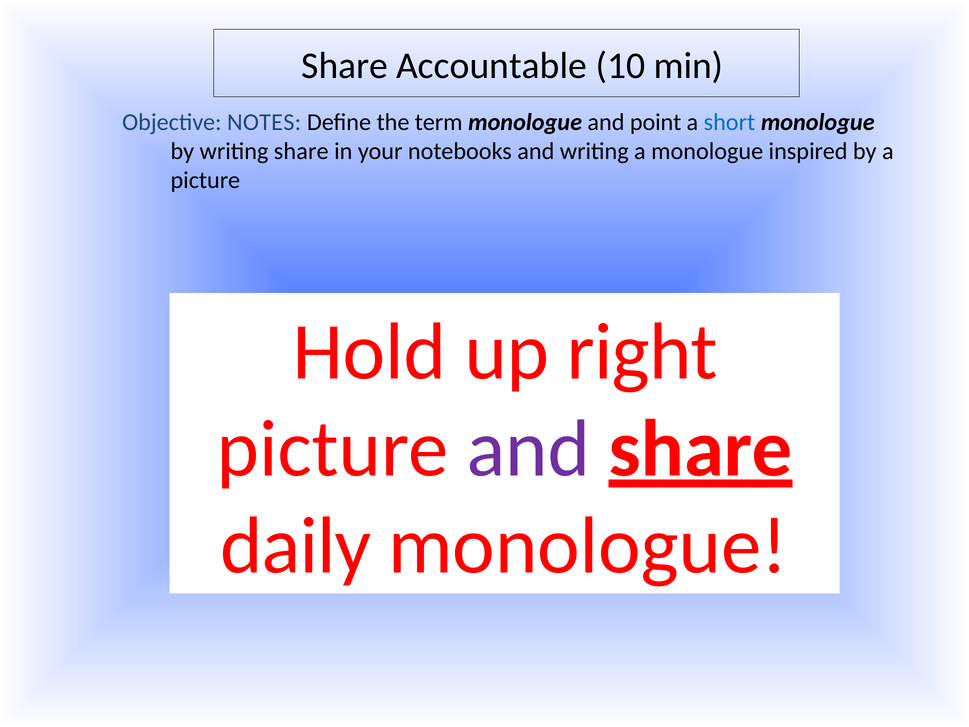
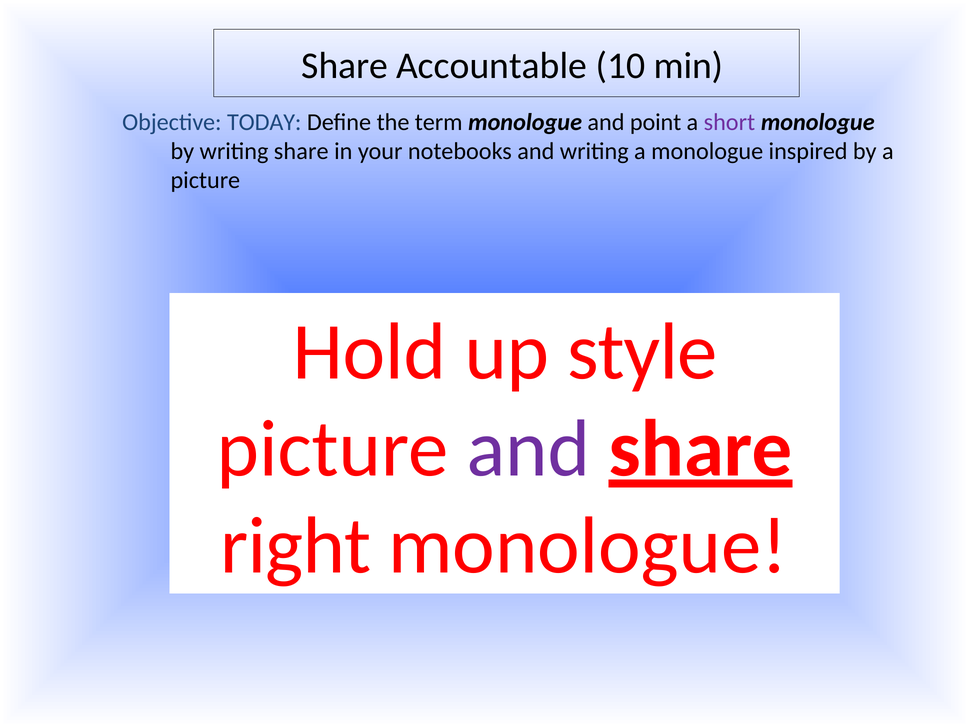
NOTES: NOTES -> TODAY
short colour: blue -> purple
right: right -> style
daily: daily -> right
